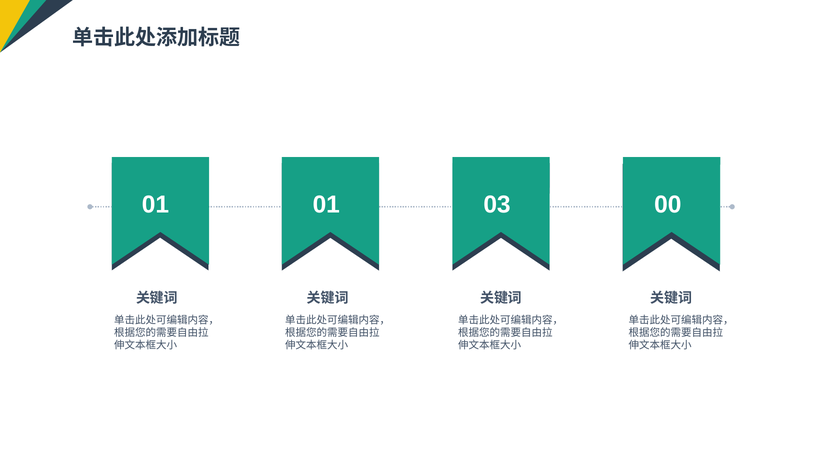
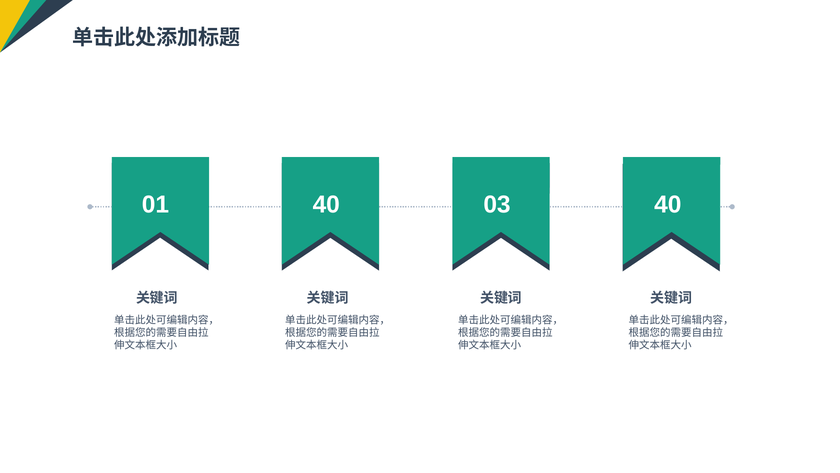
01 01: 01 -> 40
03 00: 00 -> 40
